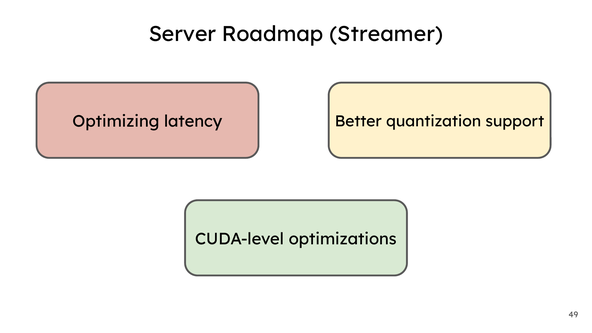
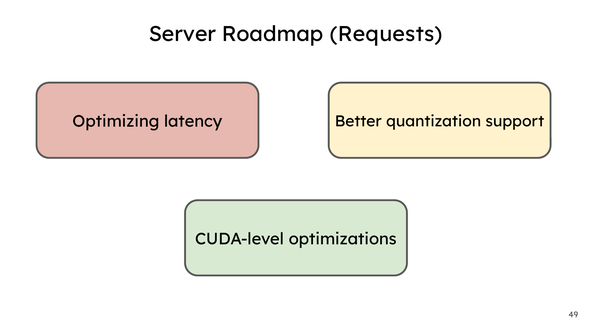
Streamer: Streamer -> Requests
